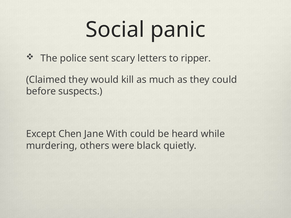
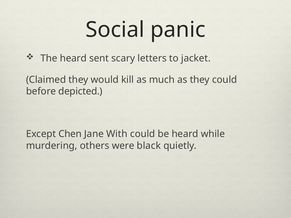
The police: police -> heard
ripper: ripper -> jacket
suspects: suspects -> depicted
